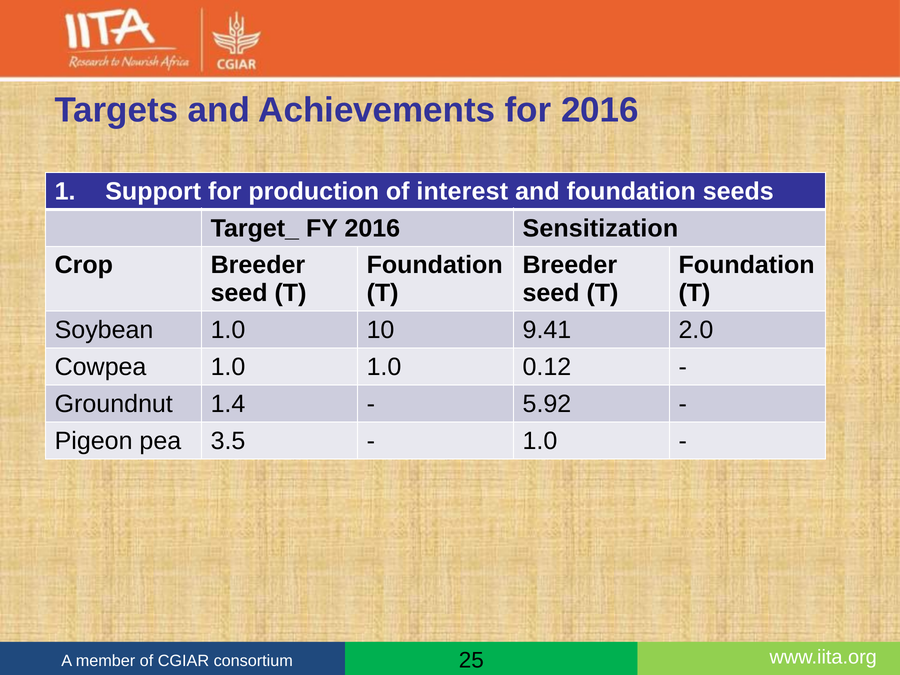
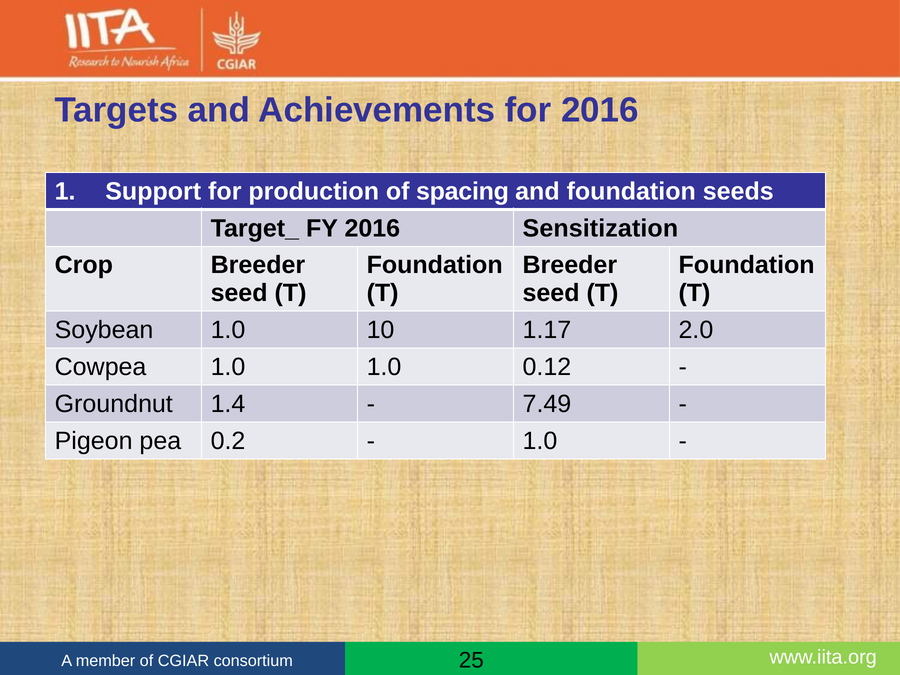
interest: interest -> spacing
9.41: 9.41 -> 1.17
5.92: 5.92 -> 7.49
3.5: 3.5 -> 0.2
